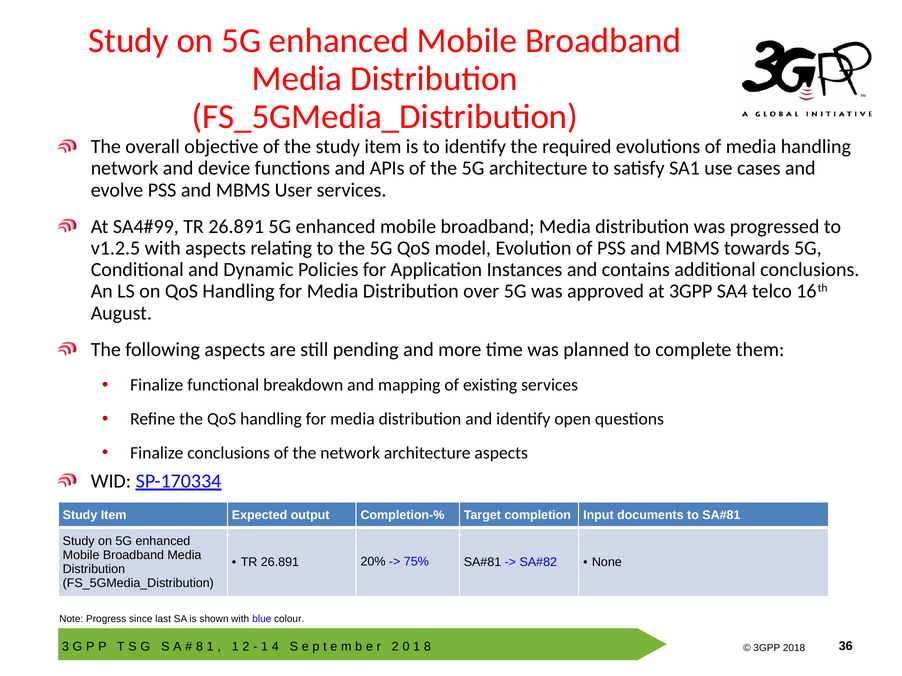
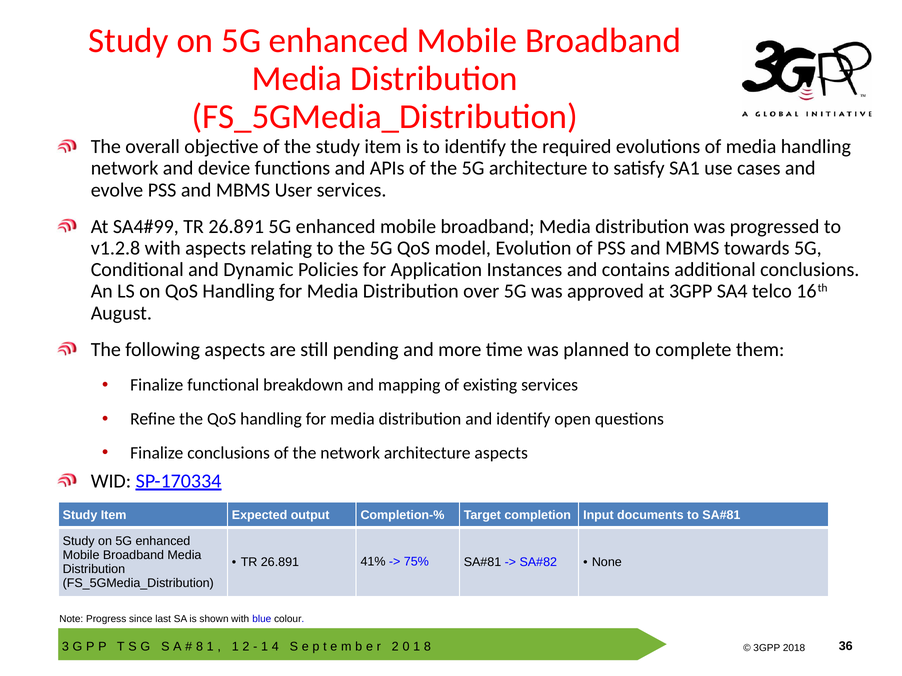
v1.2.5: v1.2.5 -> v1.2.8
20%: 20% -> 41%
